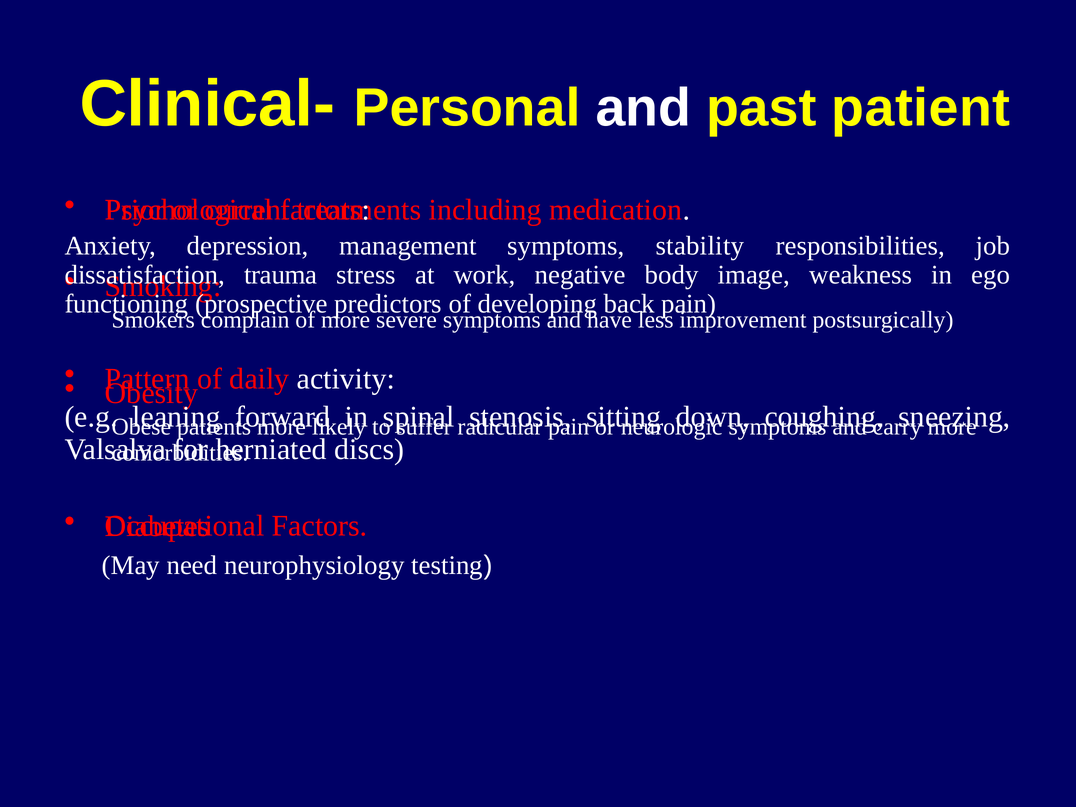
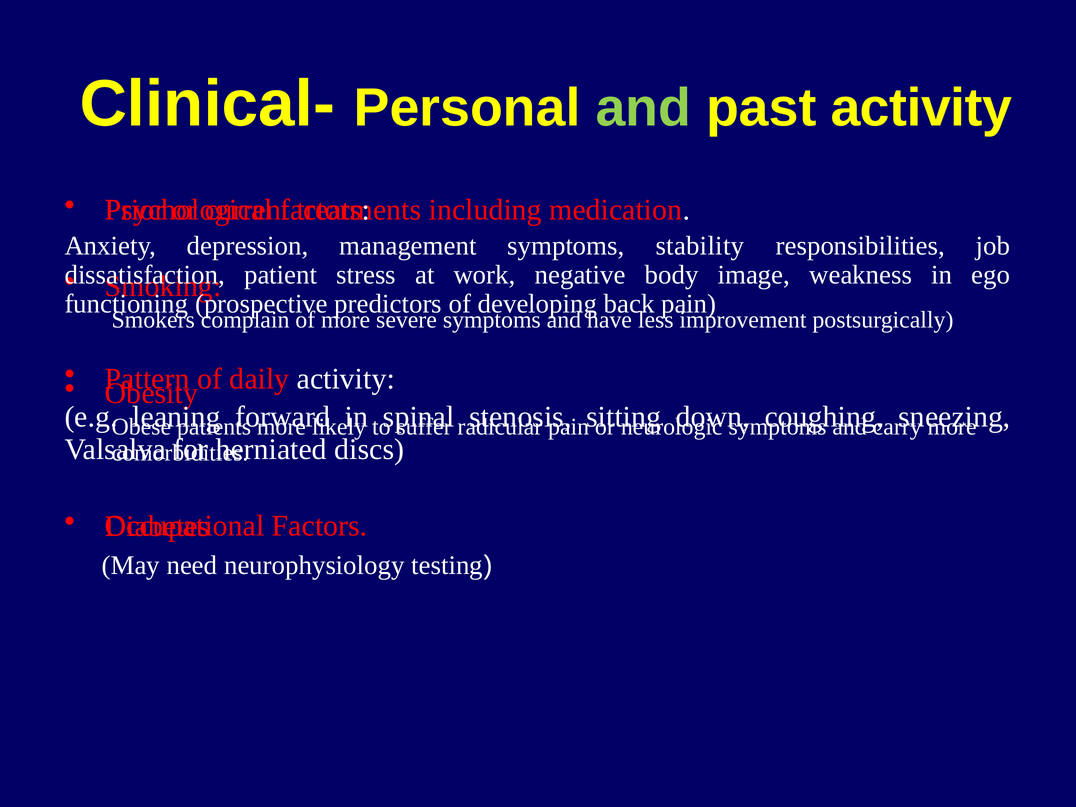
and at (643, 108) colour: white -> light green
past patient: patient -> activity
trauma: trauma -> patient
